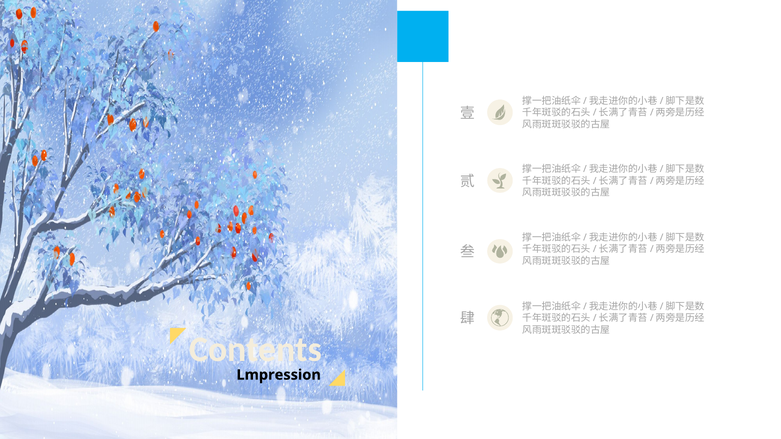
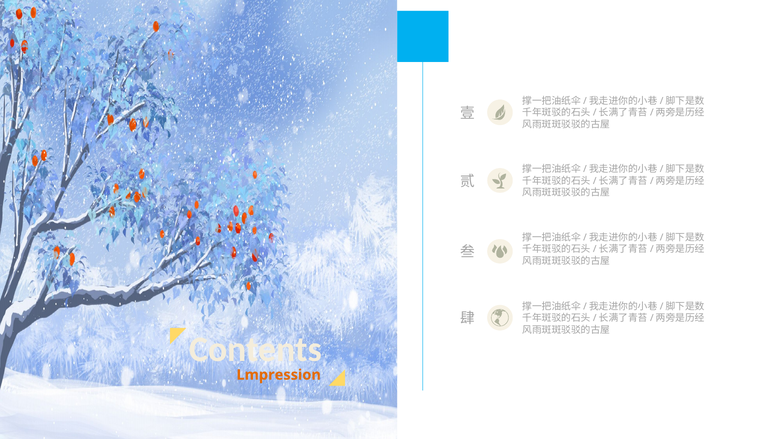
Lmpression colour: black -> orange
